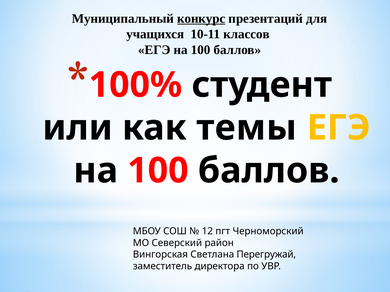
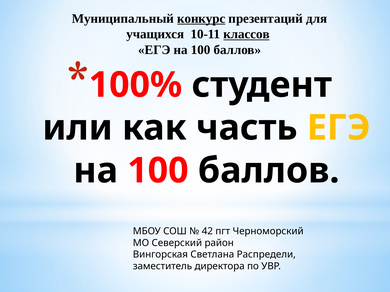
классов underline: none -> present
темы: темы -> часть
12: 12 -> 42
Перегружай: Перегружай -> Распредели
